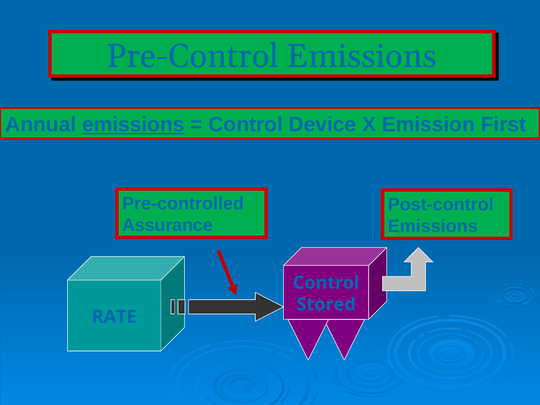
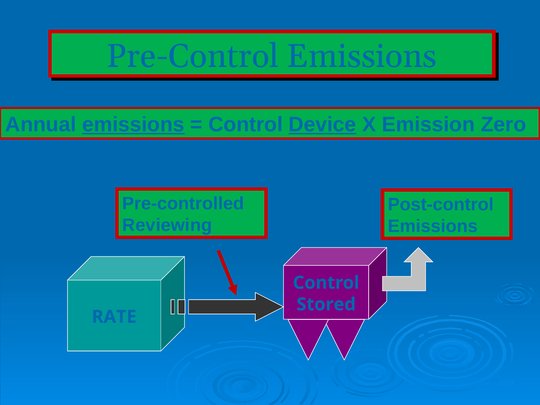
Device underline: none -> present
First: First -> Zero
Assurance: Assurance -> Reviewing
